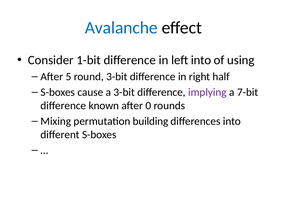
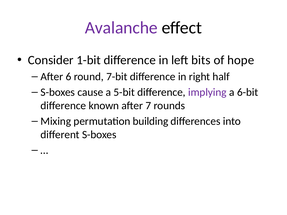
Avalanche colour: blue -> purple
left into: into -> bits
using: using -> hope
5: 5 -> 6
round 3-bit: 3-bit -> 7-bit
a 3-bit: 3-bit -> 5-bit
7-bit: 7-bit -> 6-bit
0: 0 -> 7
